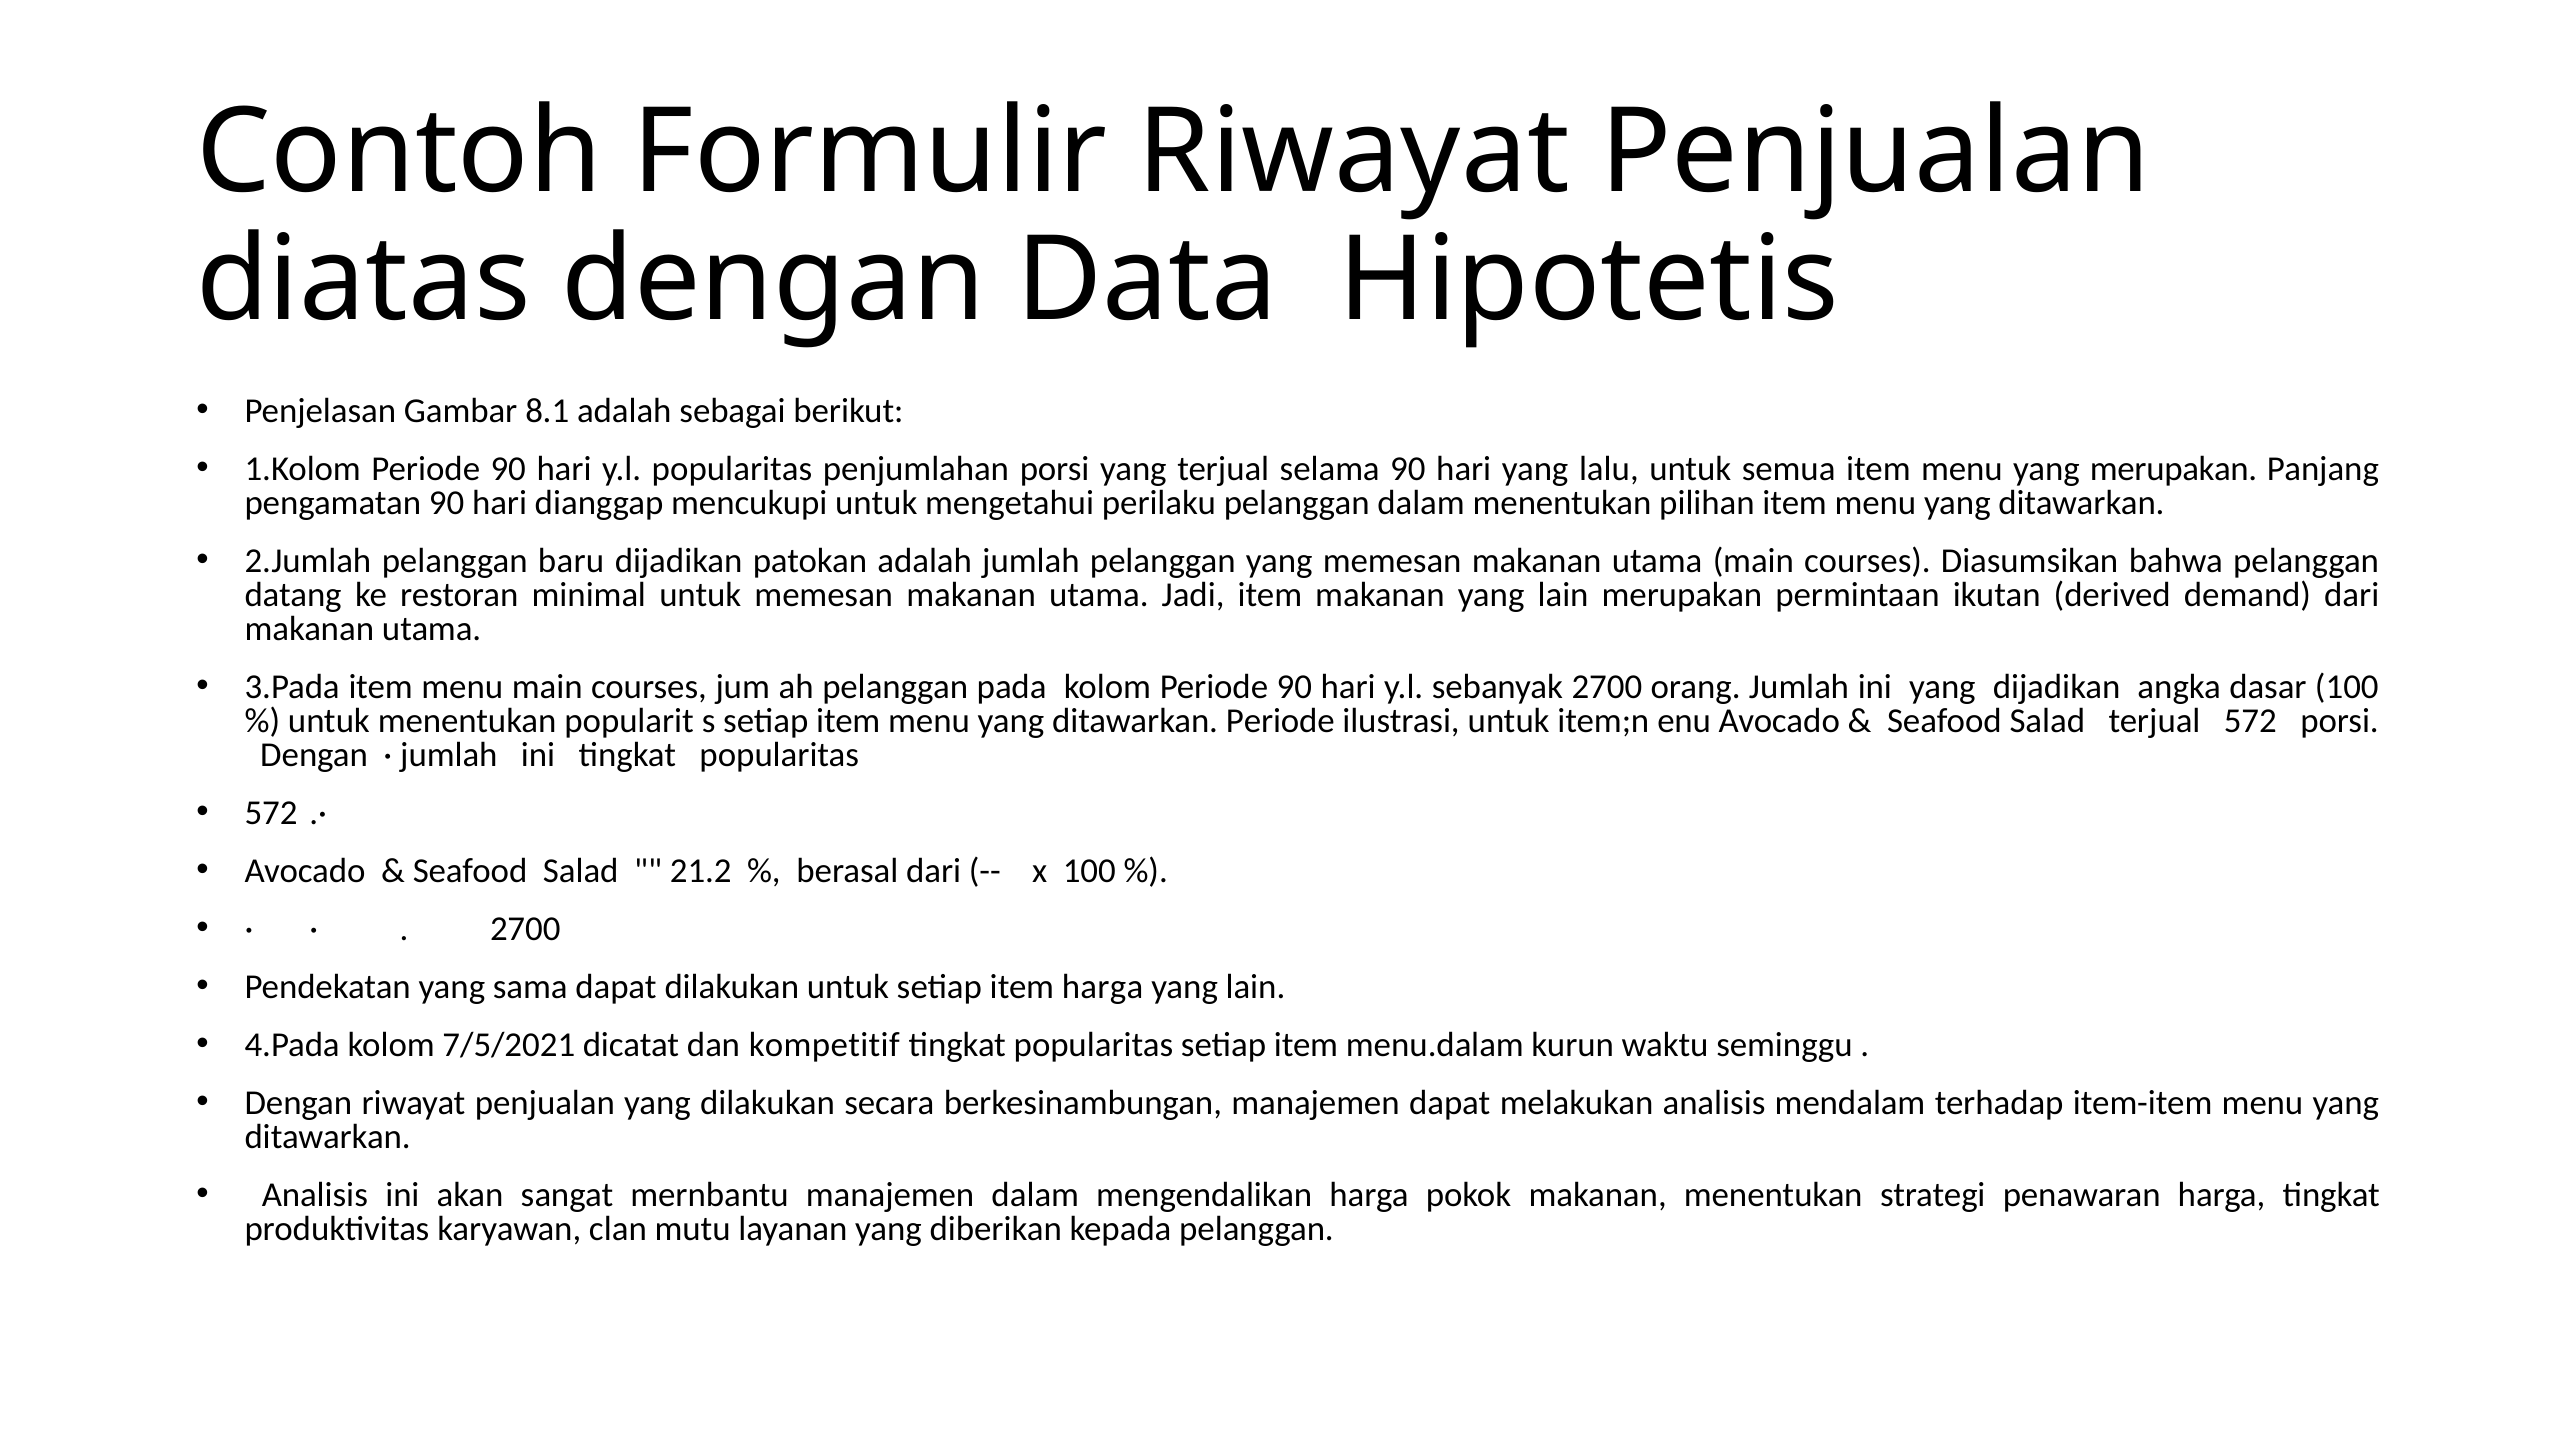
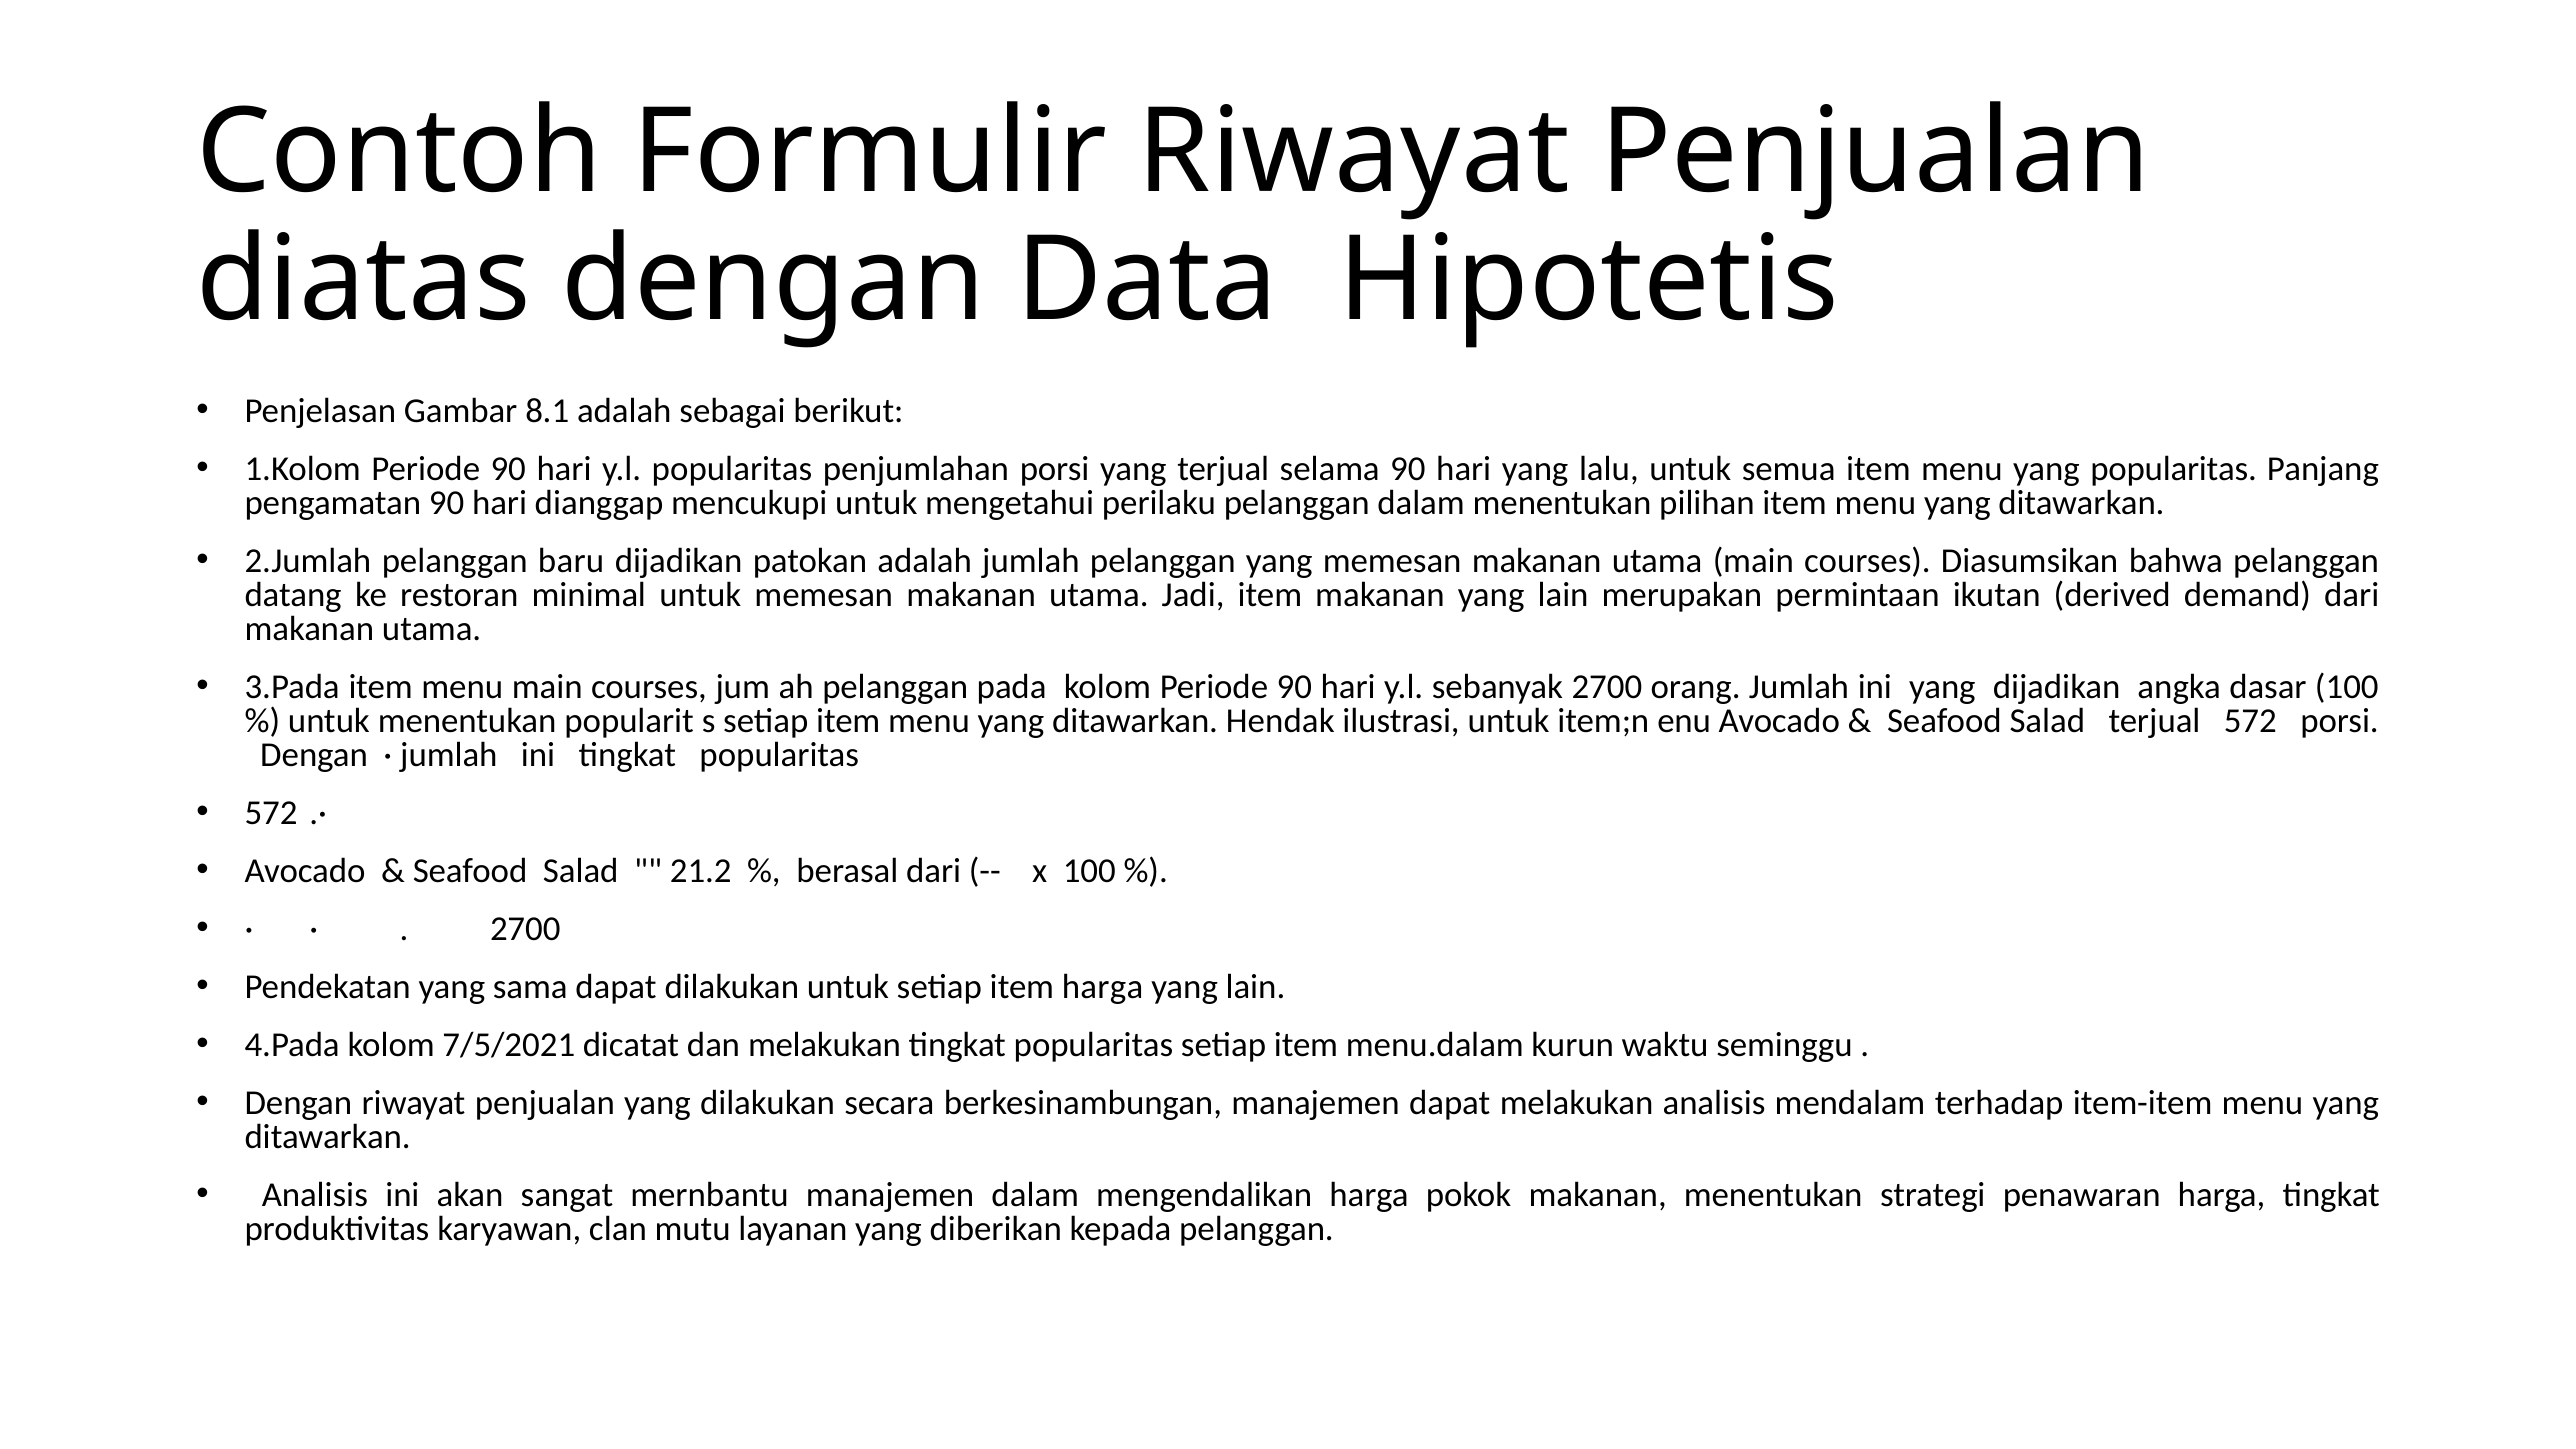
yang merupakan: merupakan -> popularitas
ditawarkan Periode: Periode -> Hendak
dan kompetitif: kompetitif -> melakukan
